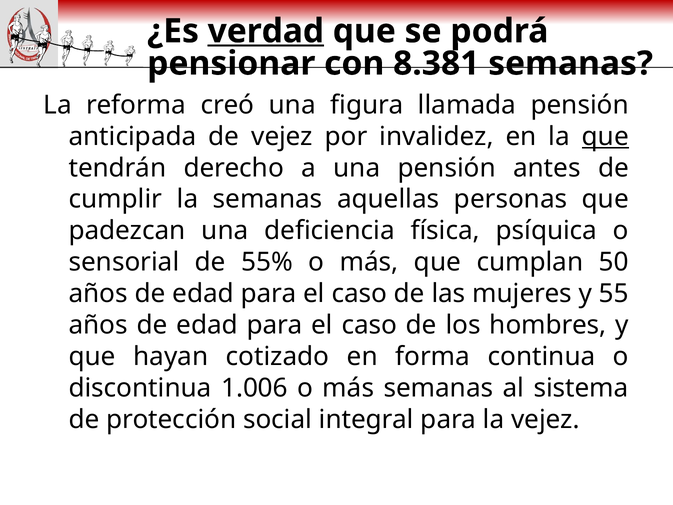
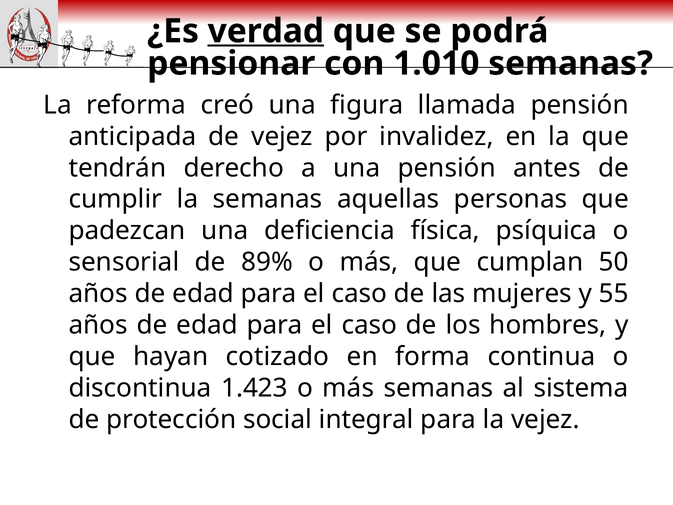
8.381: 8.381 -> 1.010
que at (605, 136) underline: present -> none
55%: 55% -> 89%
1.006: 1.006 -> 1.423
